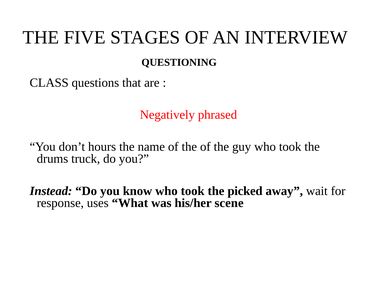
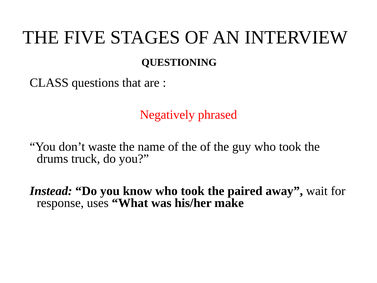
hours: hours -> waste
picked: picked -> paired
scene: scene -> make
